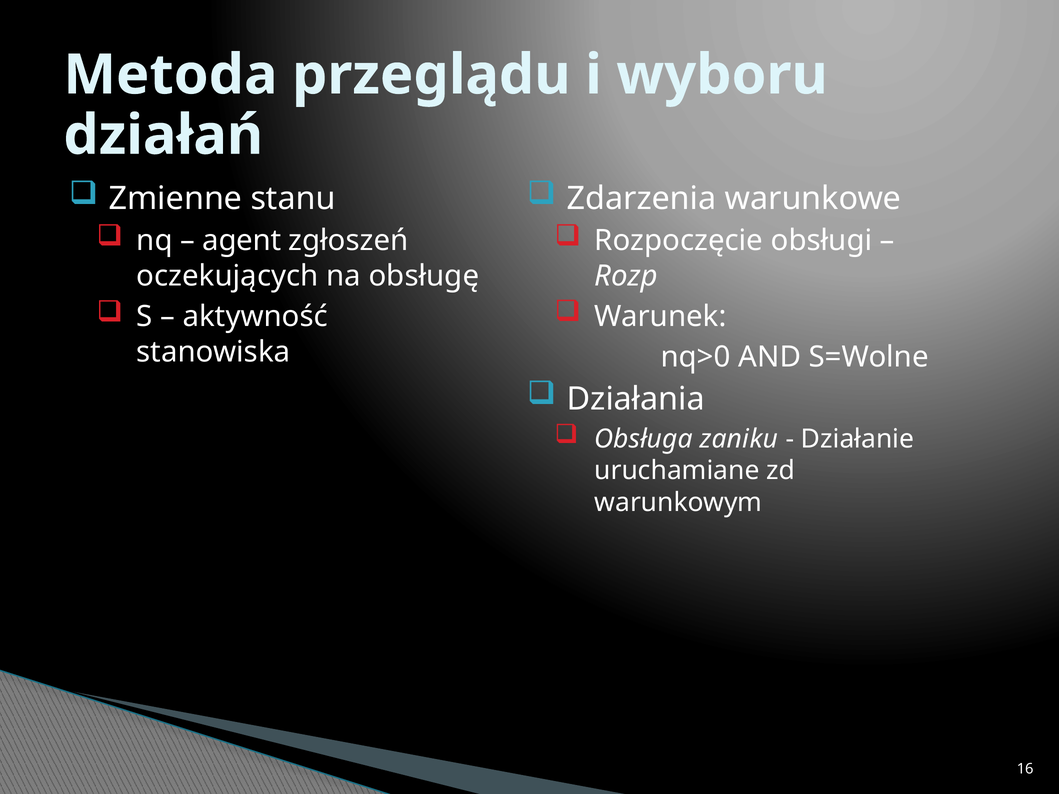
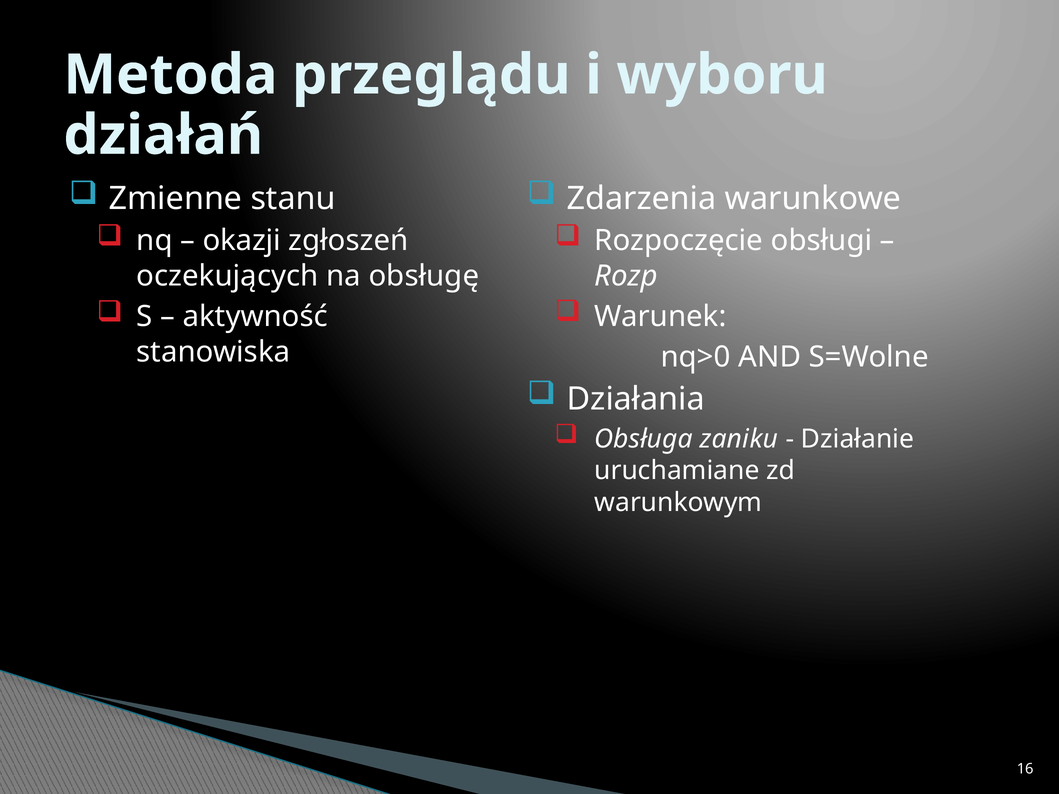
agent: agent -> okazji
